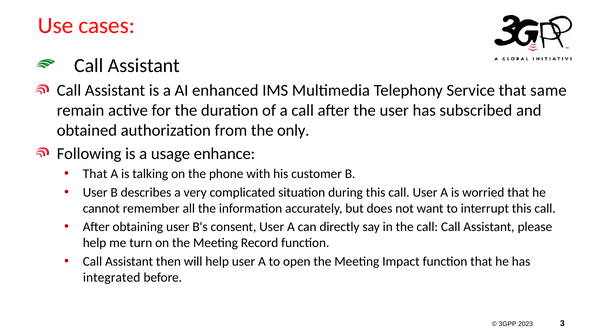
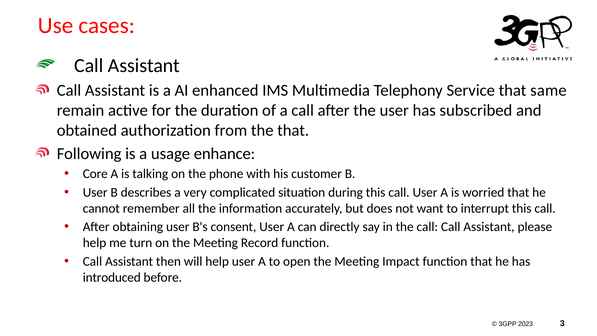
the only: only -> that
That at (95, 174): That -> Core
integrated: integrated -> introduced
